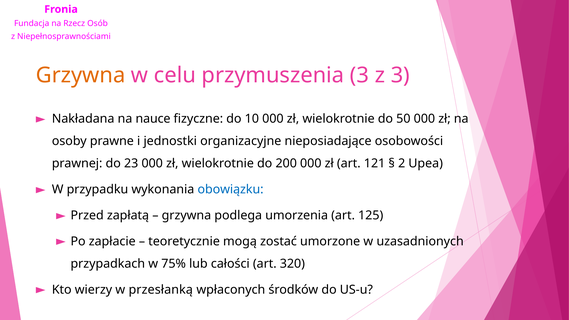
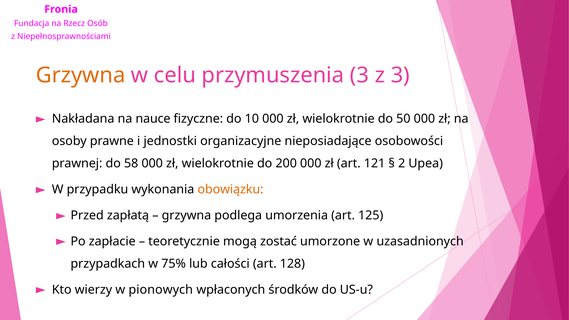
23: 23 -> 58
obowiązku colour: blue -> orange
320: 320 -> 128
przesłanką: przesłanką -> pionowych
